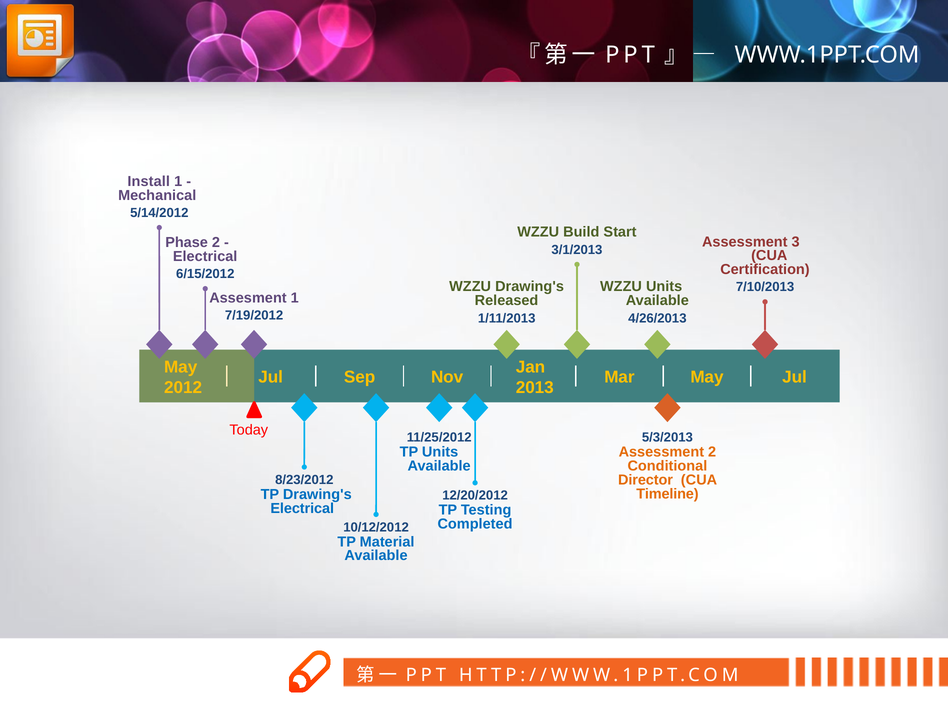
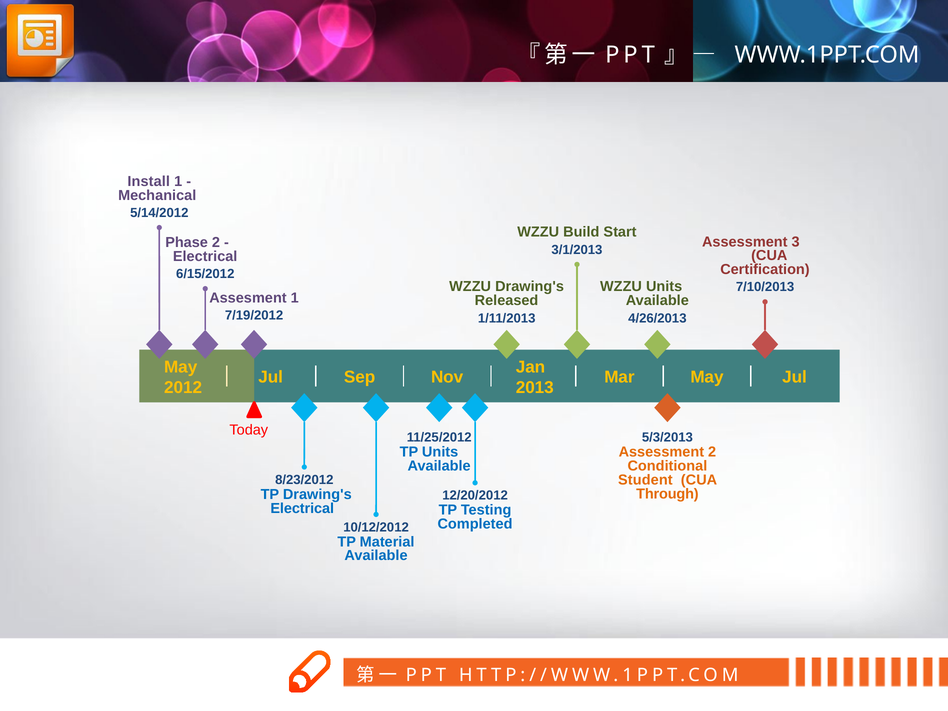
Director: Director -> Student
Timeline: Timeline -> Through
